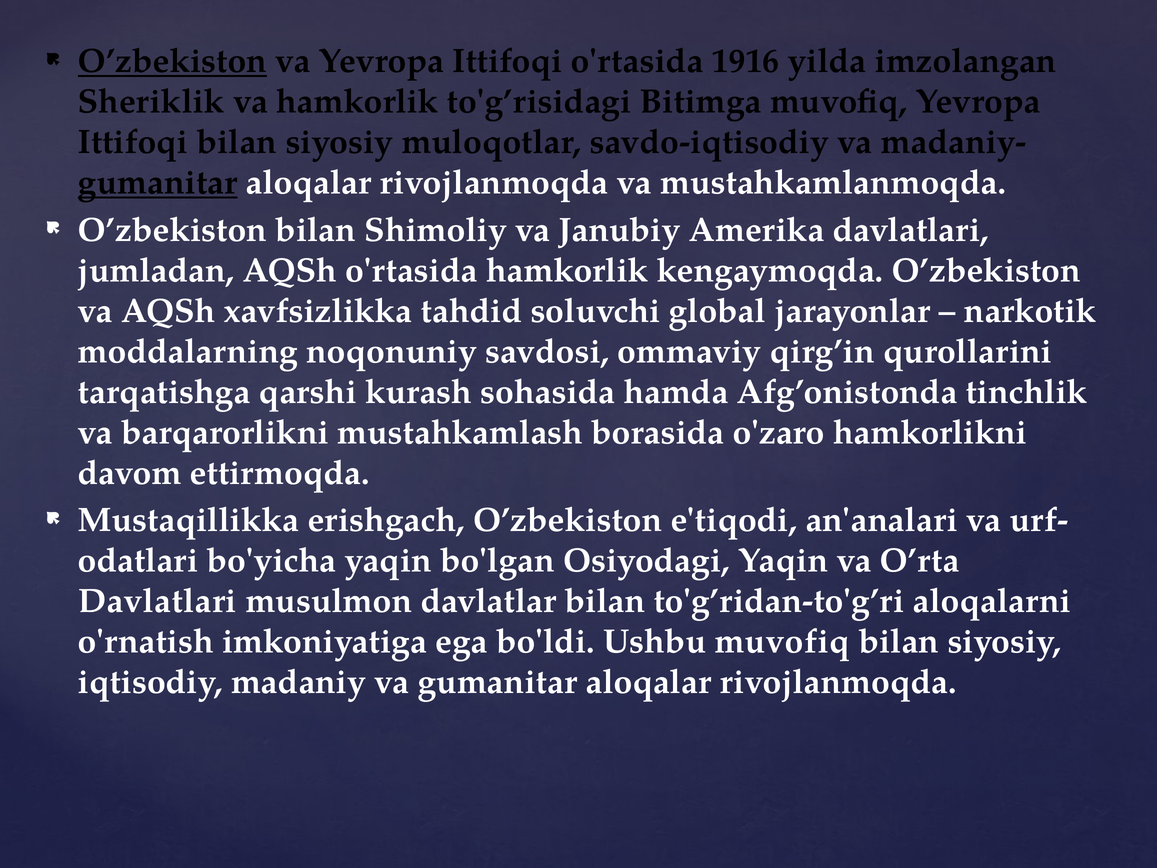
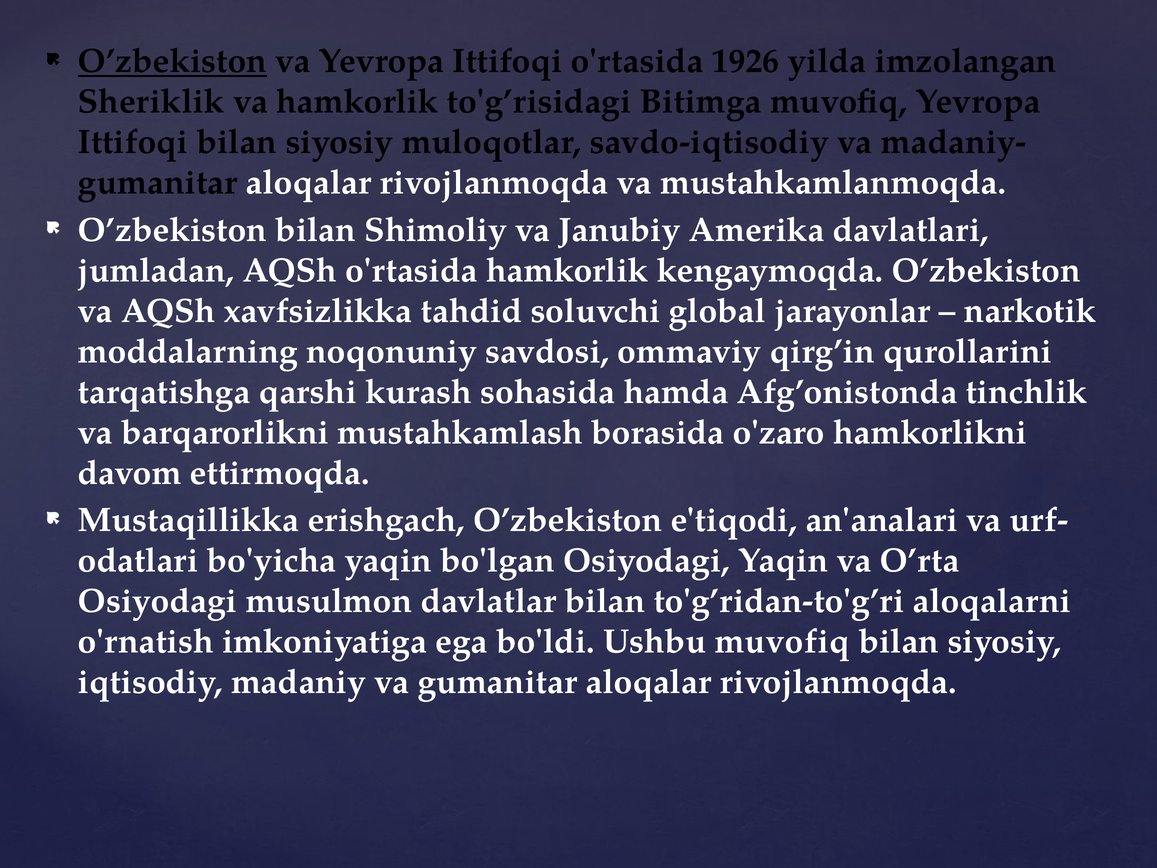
1916: 1916 -> 1926
gumanitar at (158, 183) underline: present -> none
Davlatlari at (157, 601): Davlatlari -> Osiyodagi
